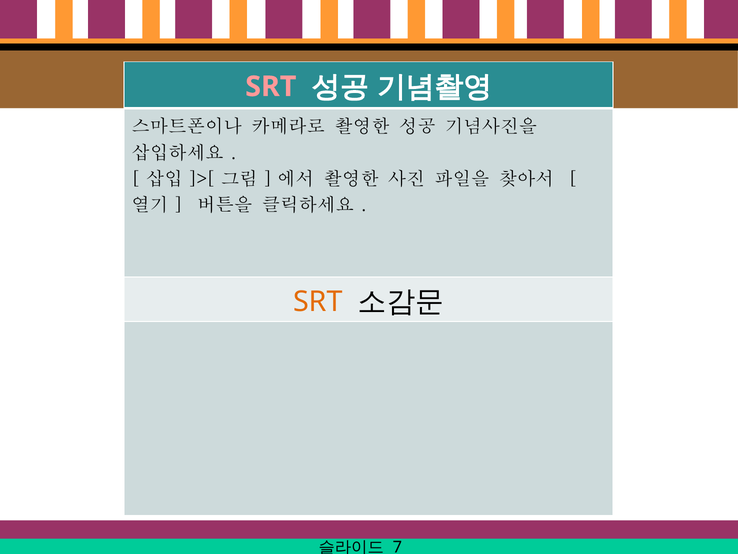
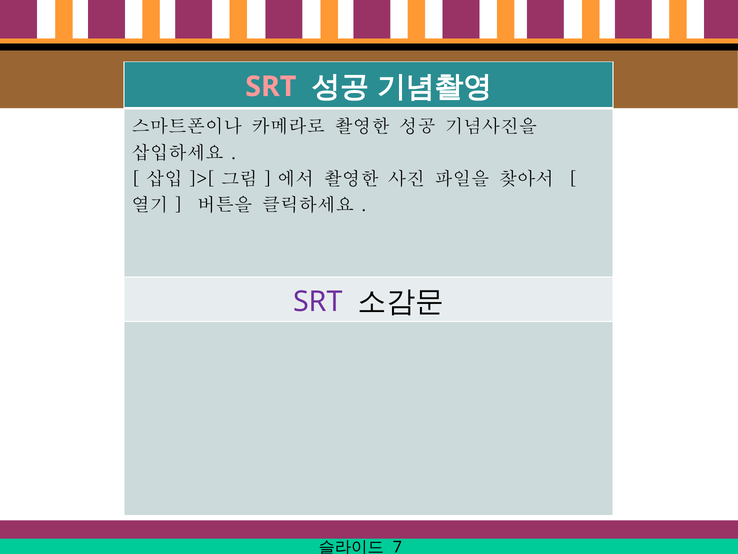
SRT at (318, 302) colour: orange -> purple
